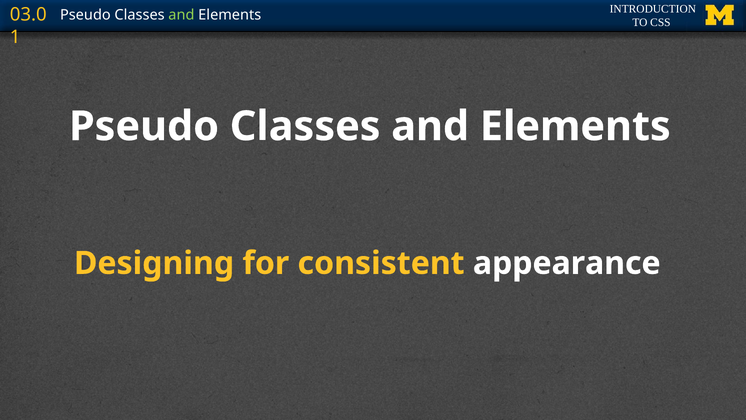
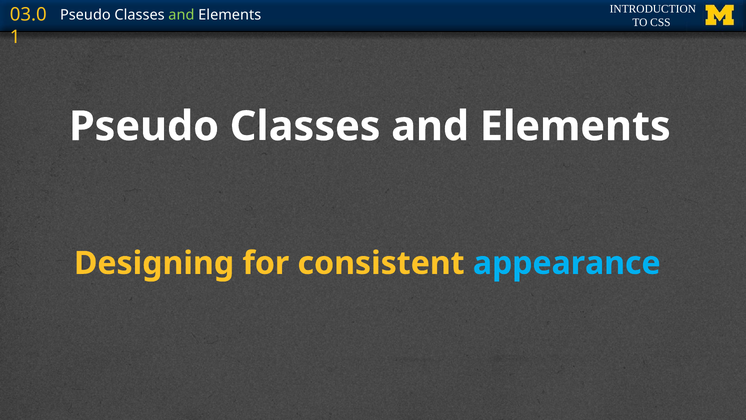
appearance colour: white -> light blue
